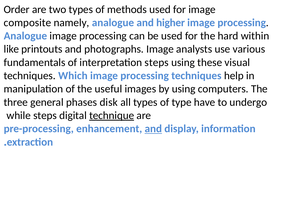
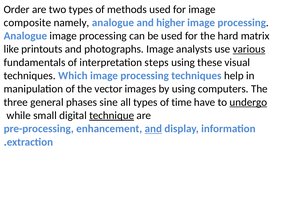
within: within -> matrix
various underline: none -> present
useful: useful -> vector
disk: disk -> sine
type: type -> time
undergo underline: none -> present
while steps: steps -> small
